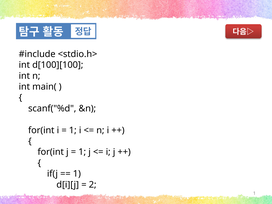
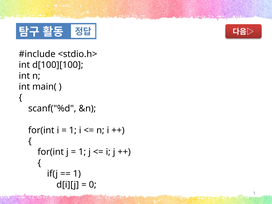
2: 2 -> 0
